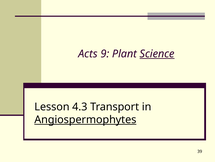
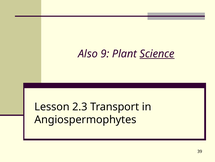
Acts: Acts -> Also
4.3: 4.3 -> 2.3
Angiospermophytes underline: present -> none
